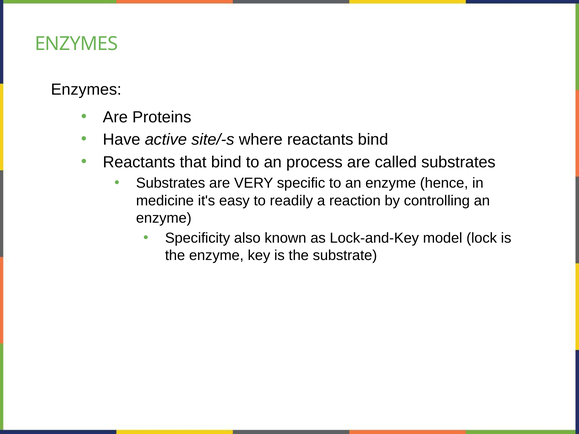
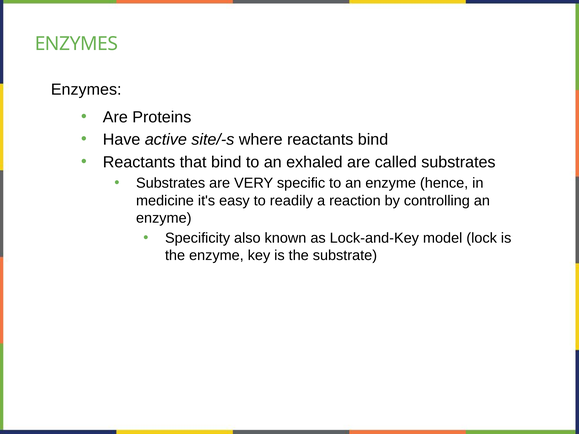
process: process -> exhaled
